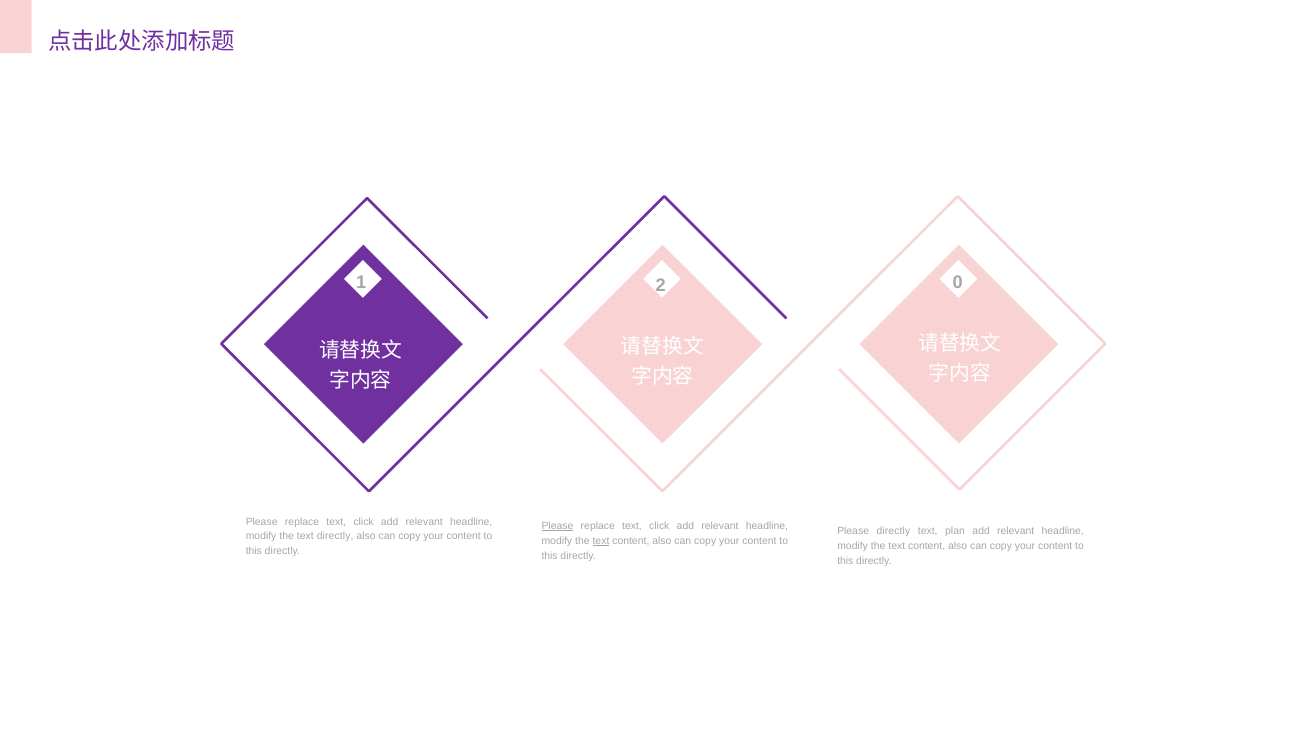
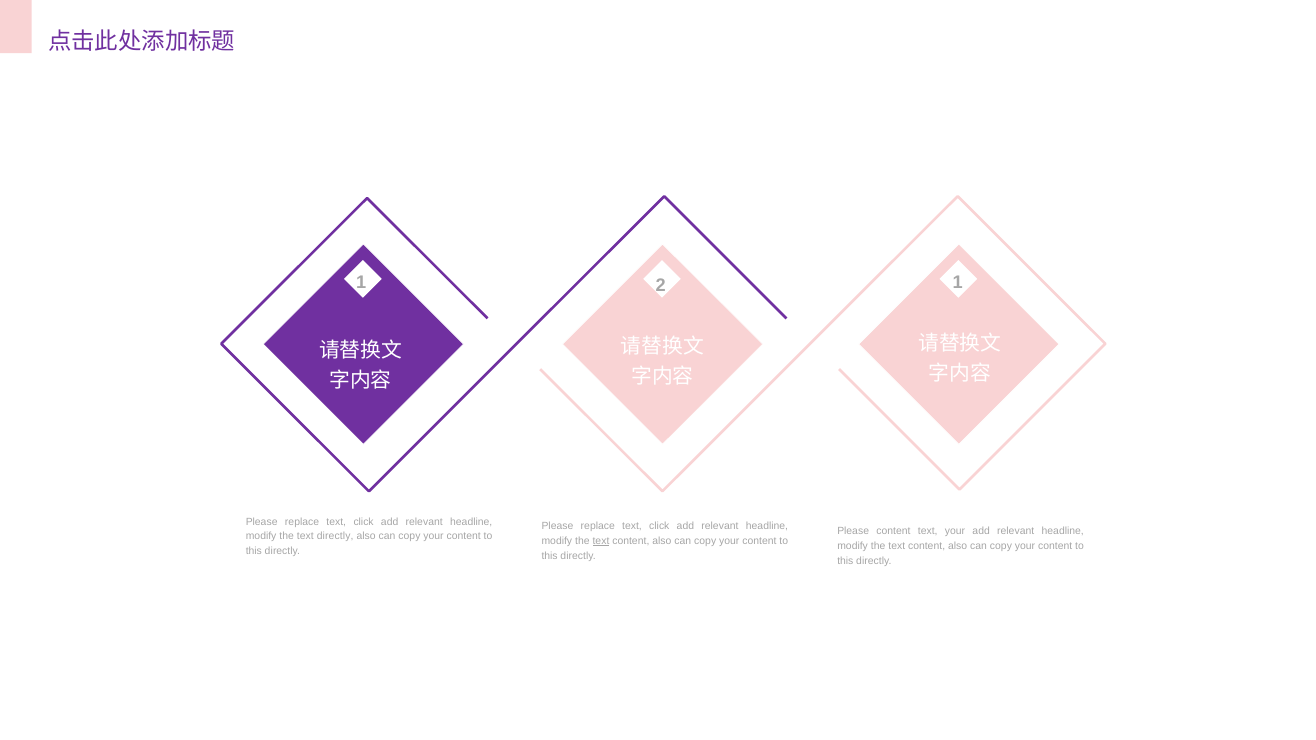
2 0: 0 -> 1
Please at (557, 526) underline: present -> none
Please directly: directly -> content
text plan: plan -> your
